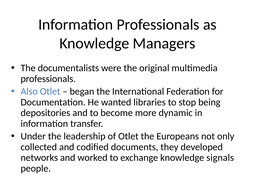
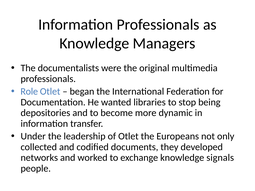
Also: Also -> Role
